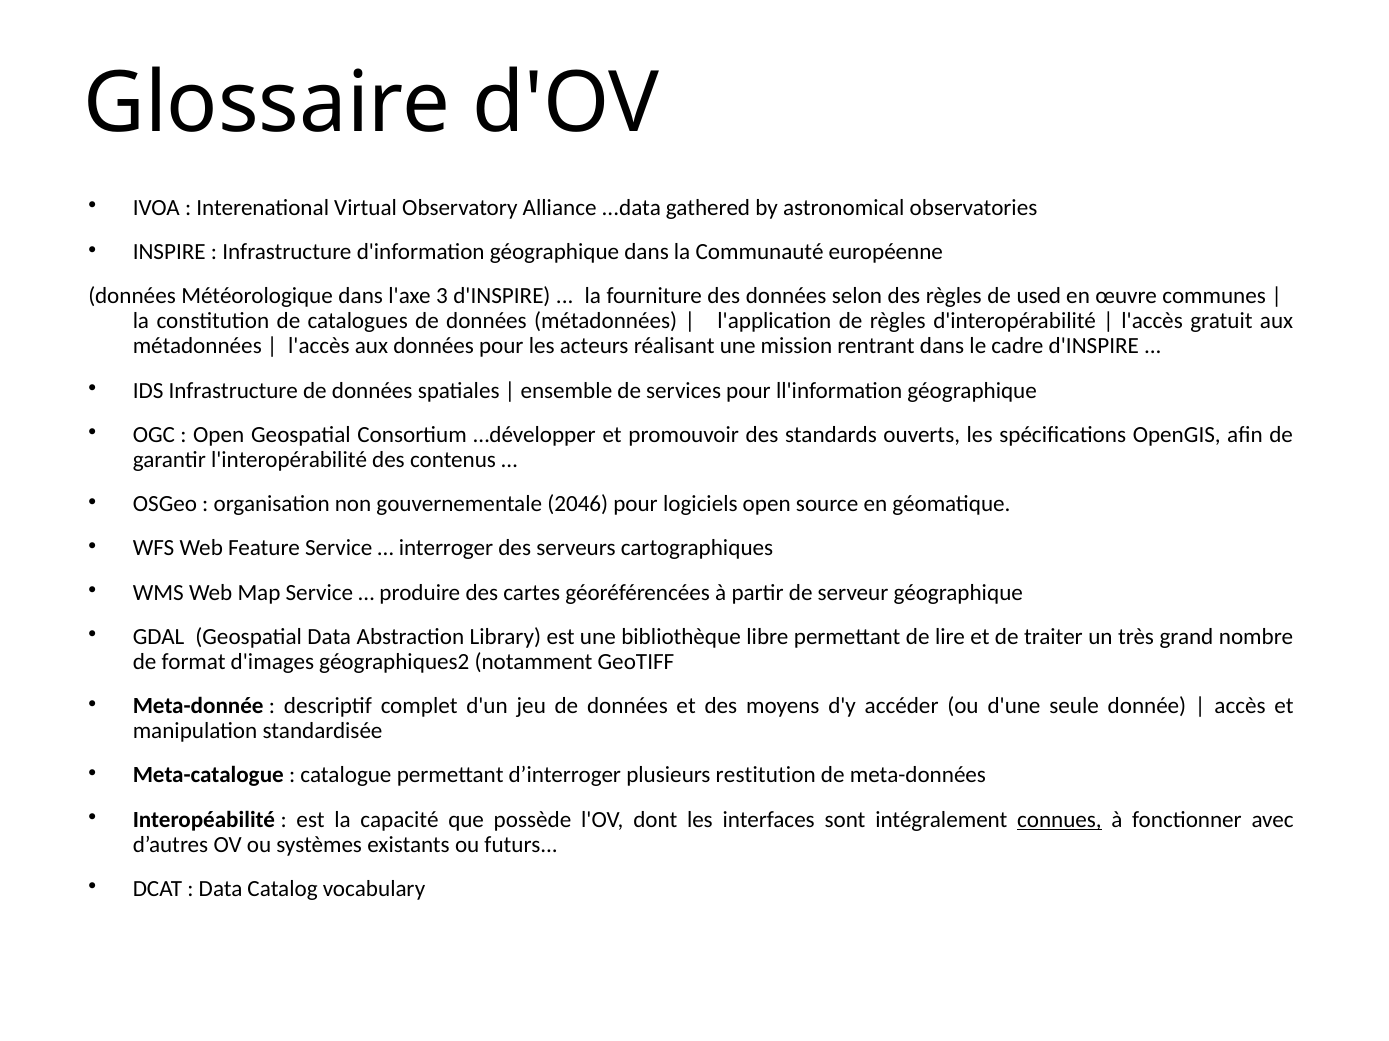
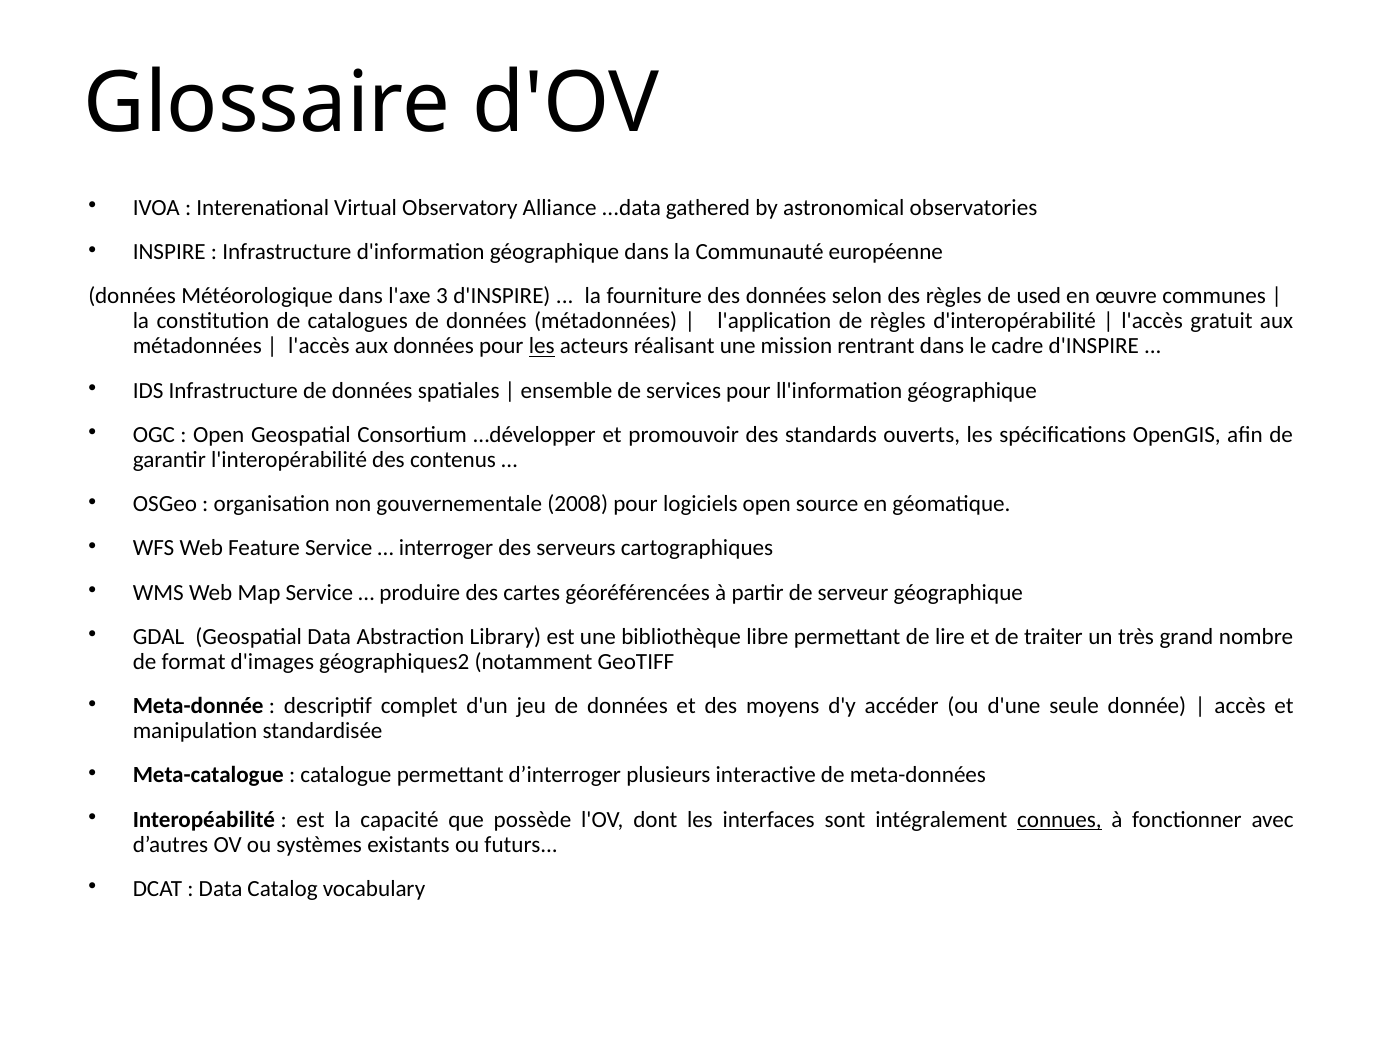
les at (542, 347) underline: none -> present
2046: 2046 -> 2008
restitution: restitution -> interactive
